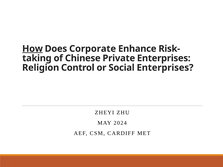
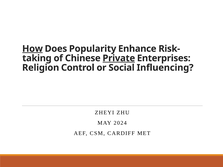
Corporate: Corporate -> Popularity
Private underline: none -> present
Social Enterprises: Enterprises -> Influencing
